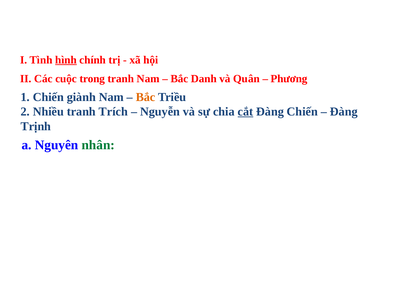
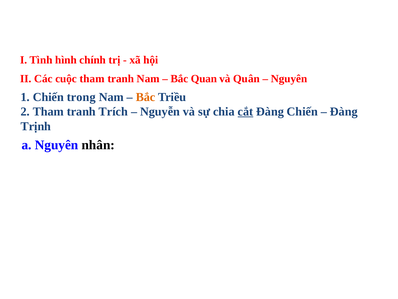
hình underline: present -> none
cuộc trong: trong -> tham
Danh: Danh -> Quan
Phương at (289, 79): Phương -> Nguyên
giành: giành -> trong
2 Nhiều: Nhiều -> Tham
nhân colour: green -> black
